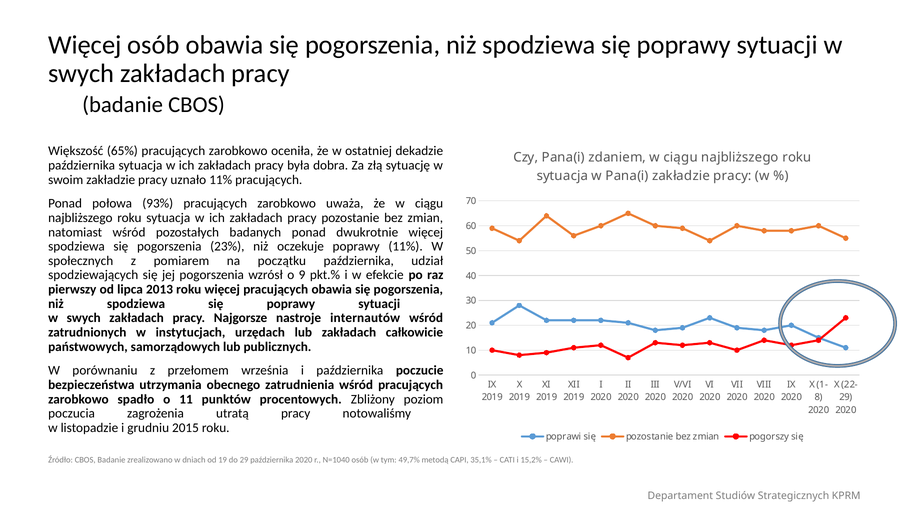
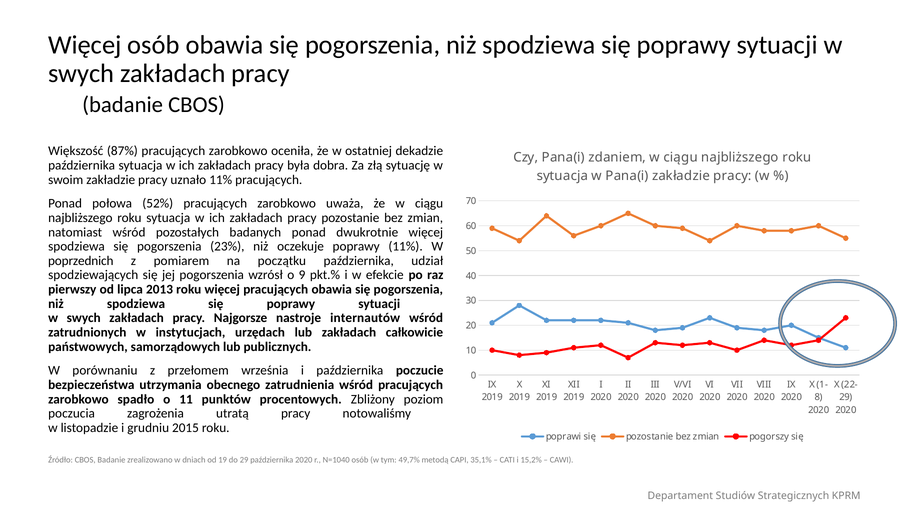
65%: 65% -> 87%
93%: 93% -> 52%
społecznych: społecznych -> poprzednich
